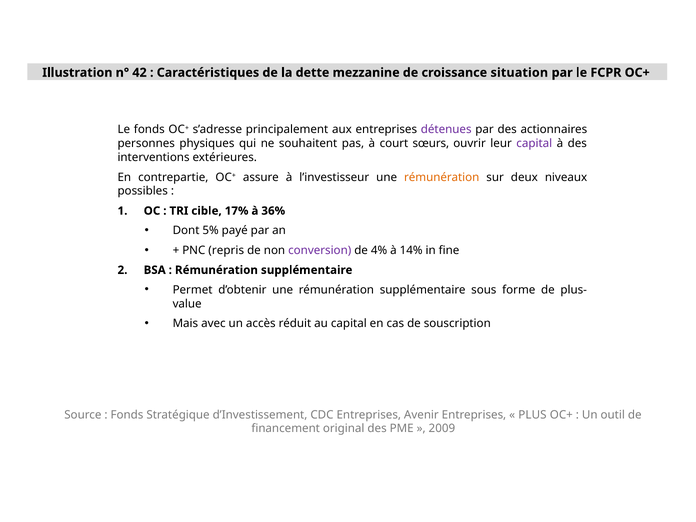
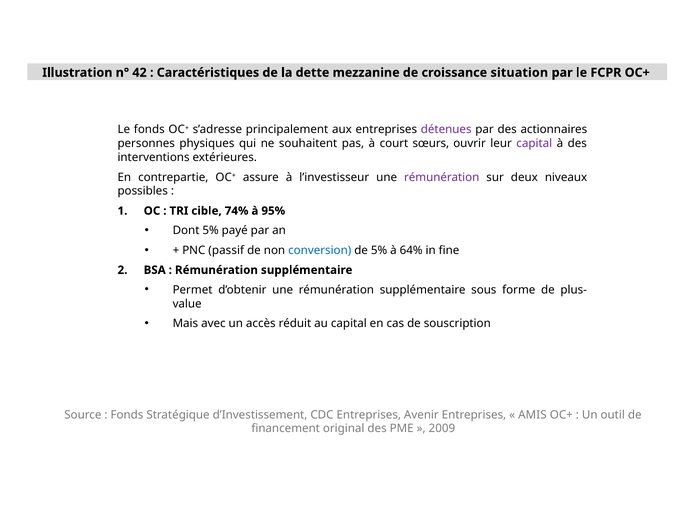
rémunération at (442, 177) colour: orange -> purple
17%: 17% -> 74%
36%: 36% -> 95%
repris: repris -> passif
conversion colour: purple -> blue
de 4%: 4% -> 5%
14%: 14% -> 64%
PLUS: PLUS -> AMIS
